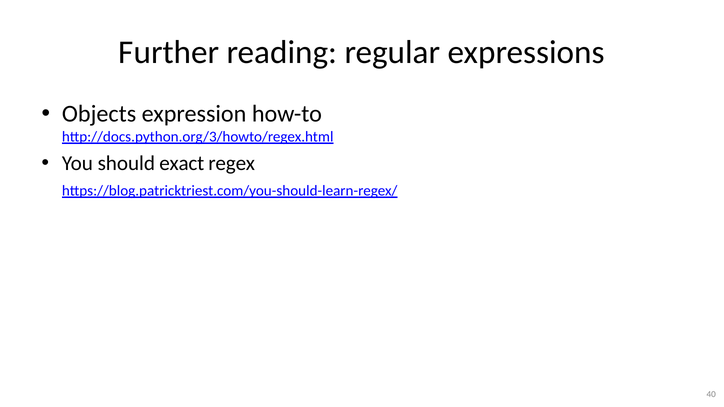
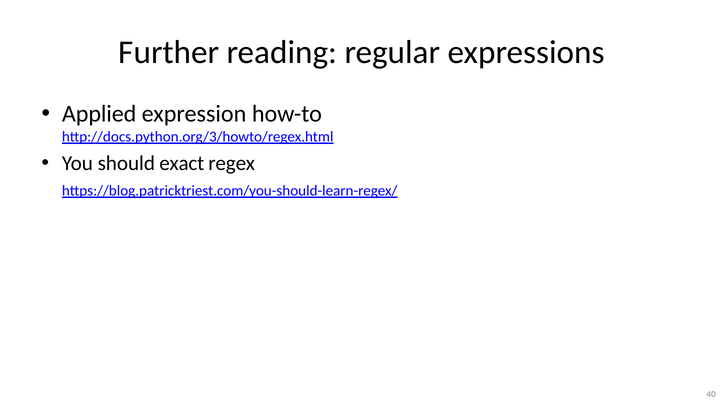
Objects: Objects -> Applied
